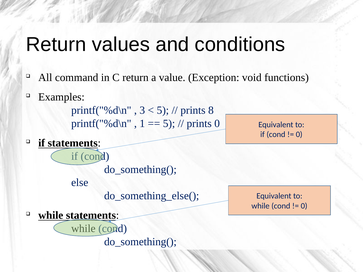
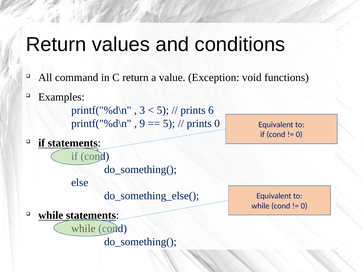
8: 8 -> 6
1: 1 -> 9
